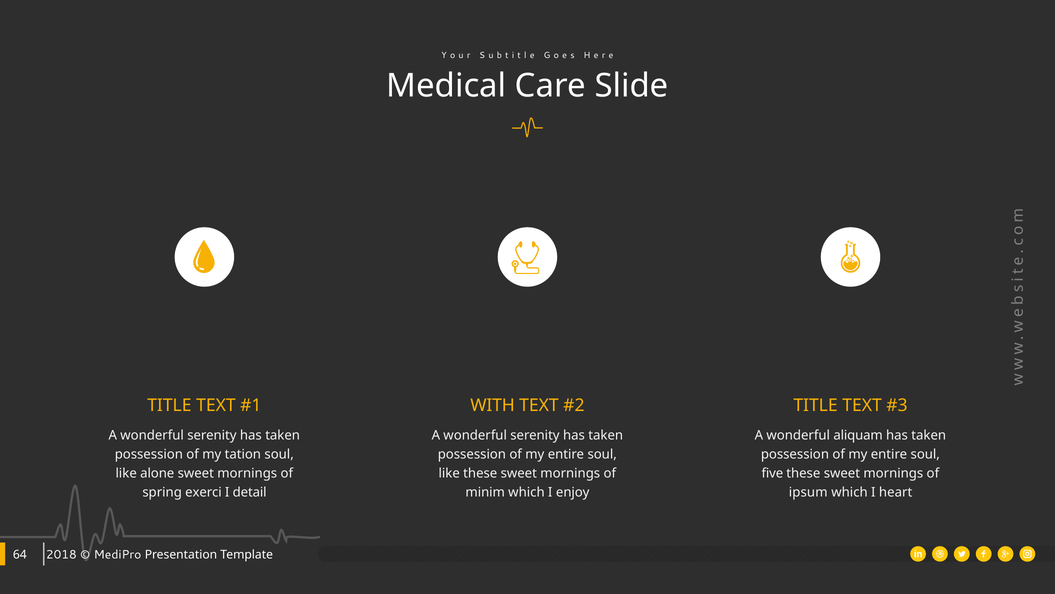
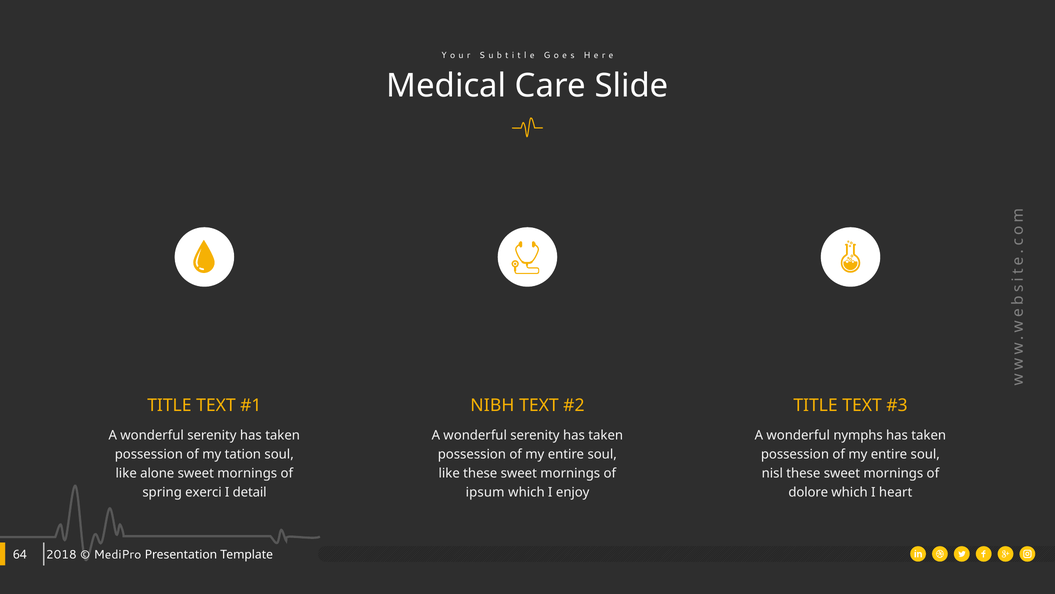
WITH: WITH -> NIBH
aliquam: aliquam -> nymphs
five: five -> nisl
minim: minim -> ipsum
ipsum: ipsum -> dolore
